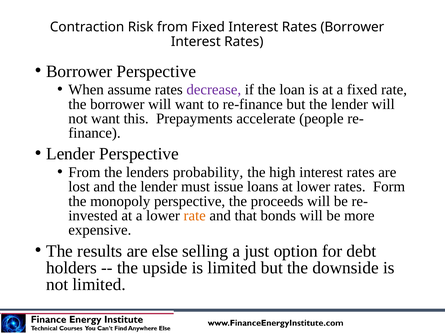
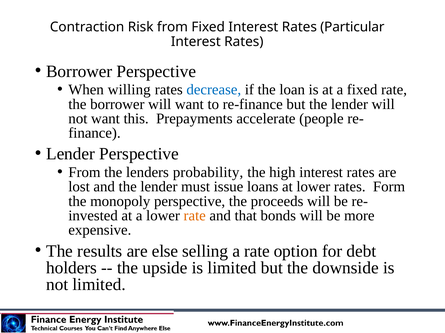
Rates Borrower: Borrower -> Particular
assume: assume -> willing
decrease colour: purple -> blue
a just: just -> rate
